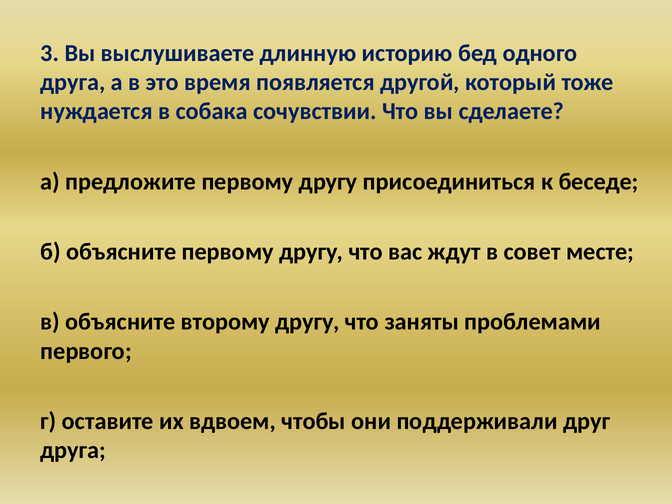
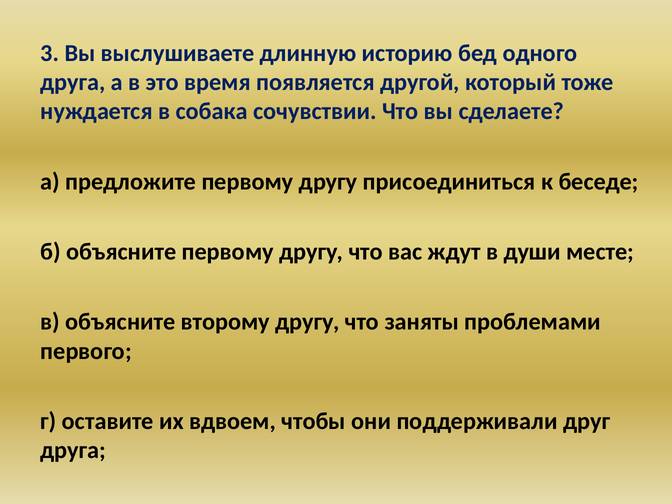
совет: совет -> души
